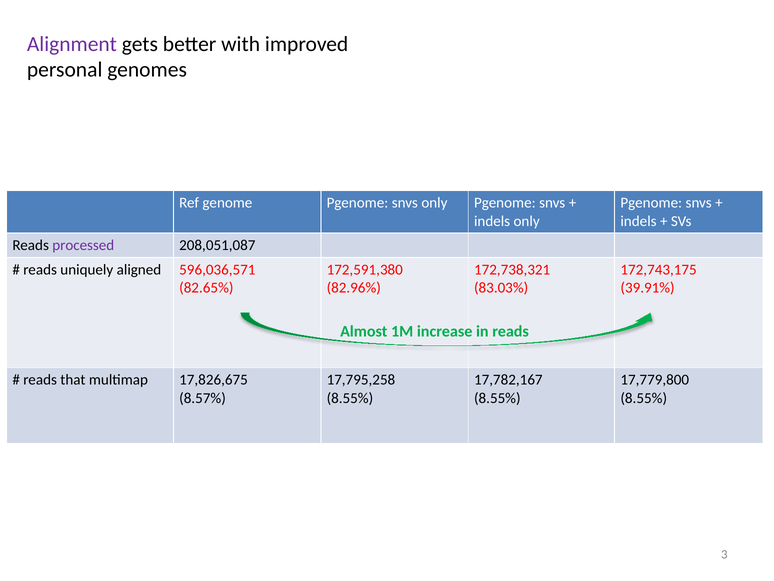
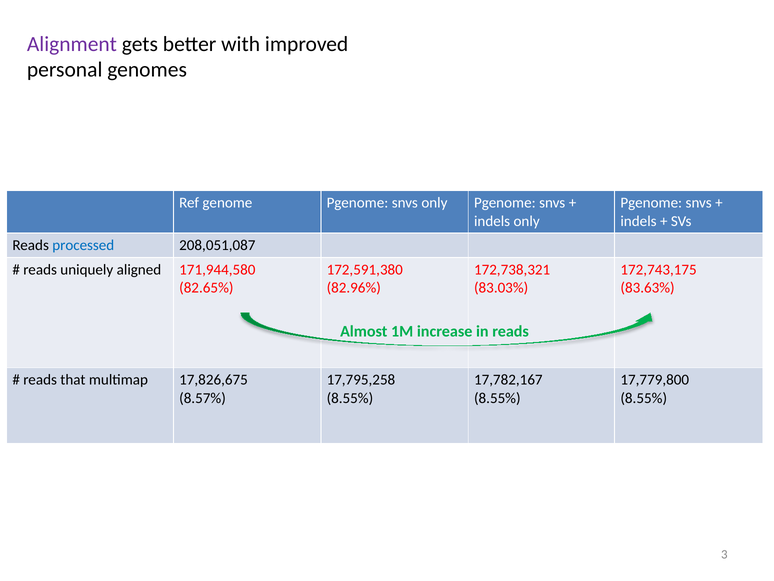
processed colour: purple -> blue
596,036,571: 596,036,571 -> 171,944,580
39.91%: 39.91% -> 83.63%
